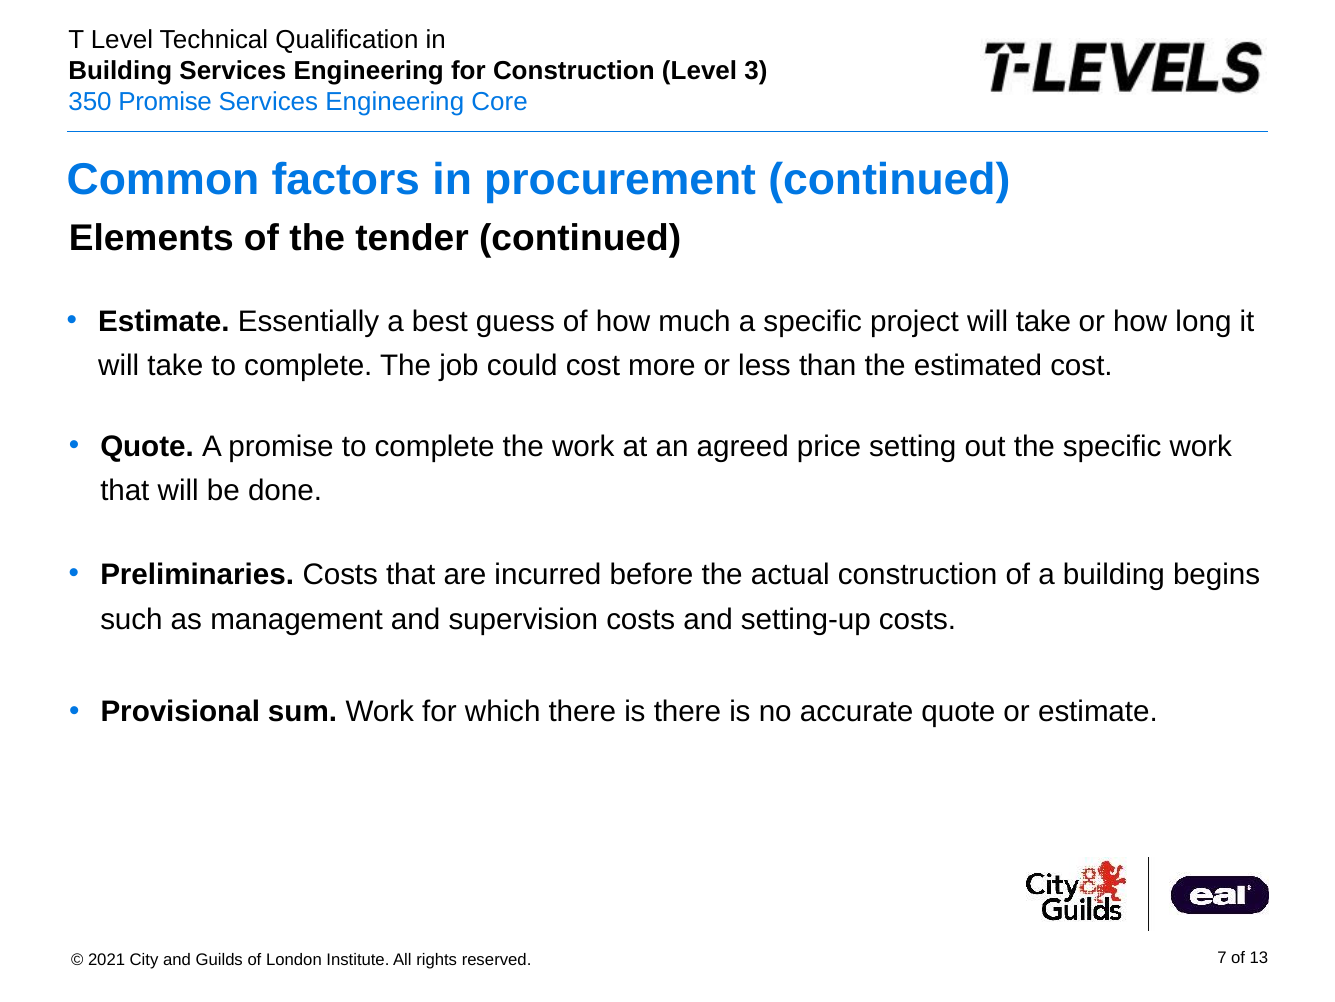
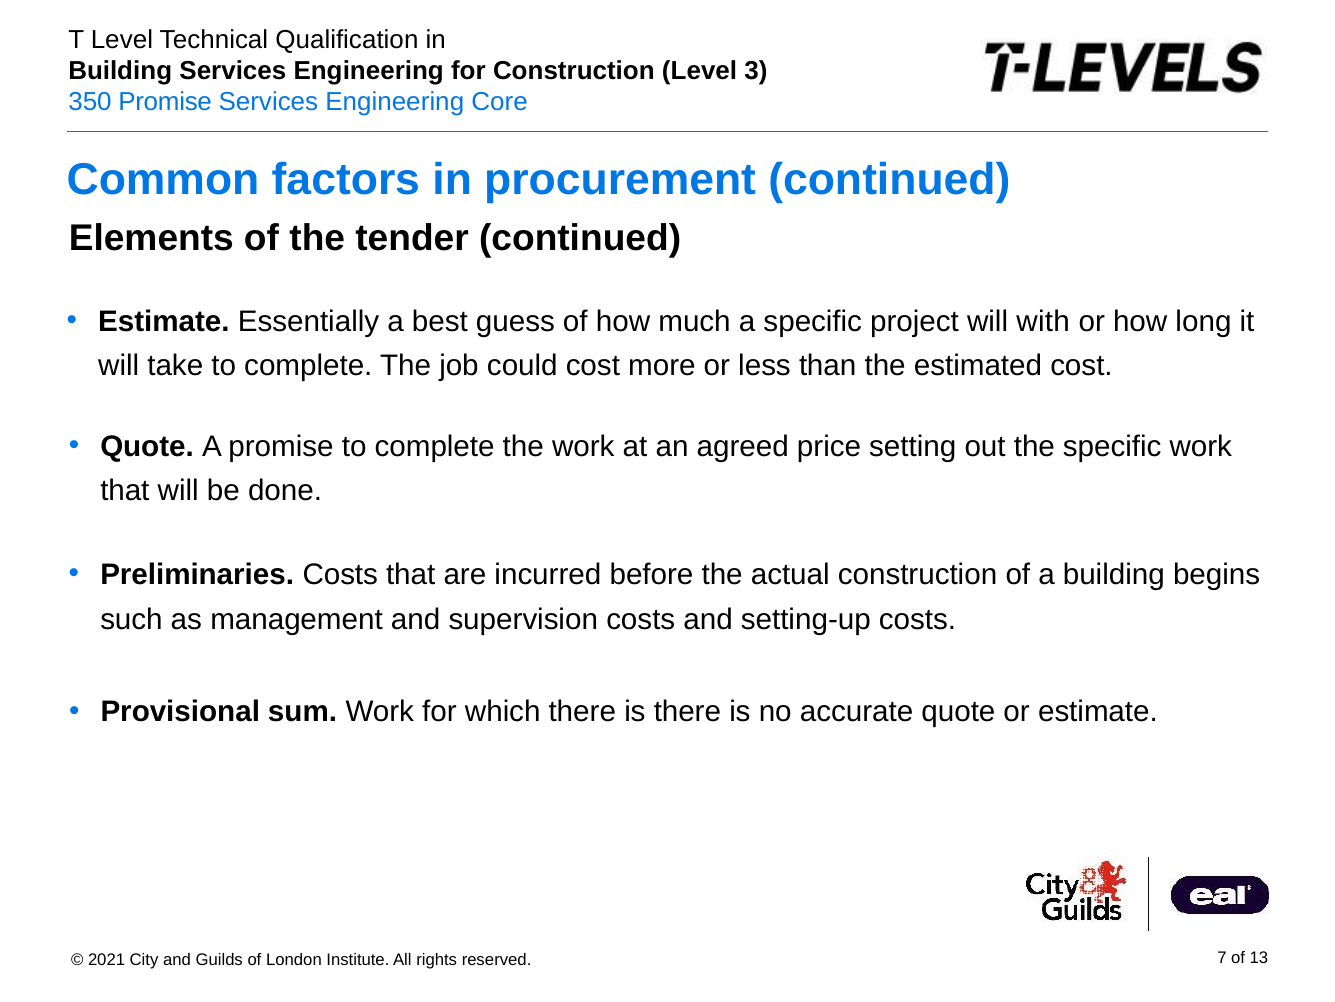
project will take: take -> with
